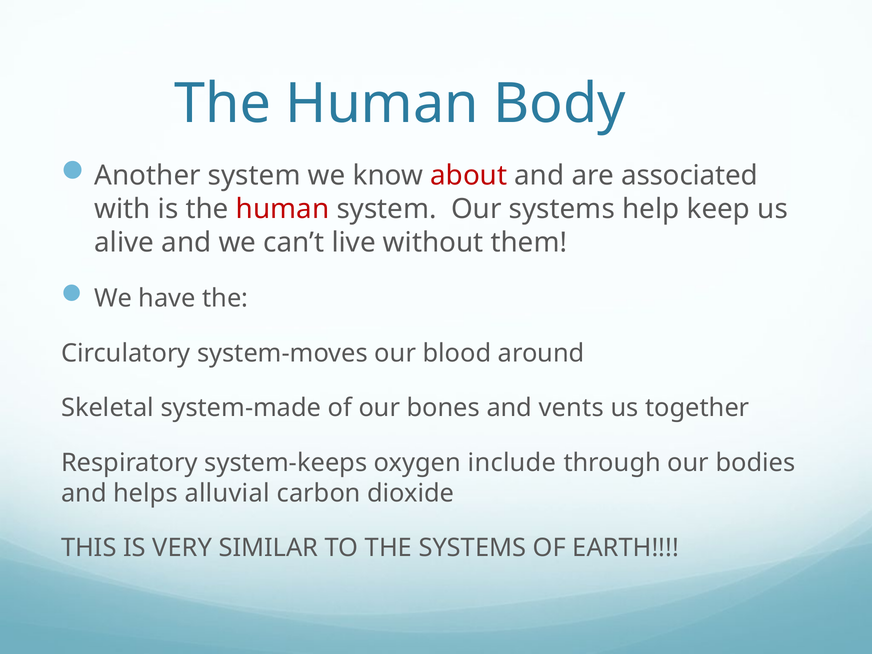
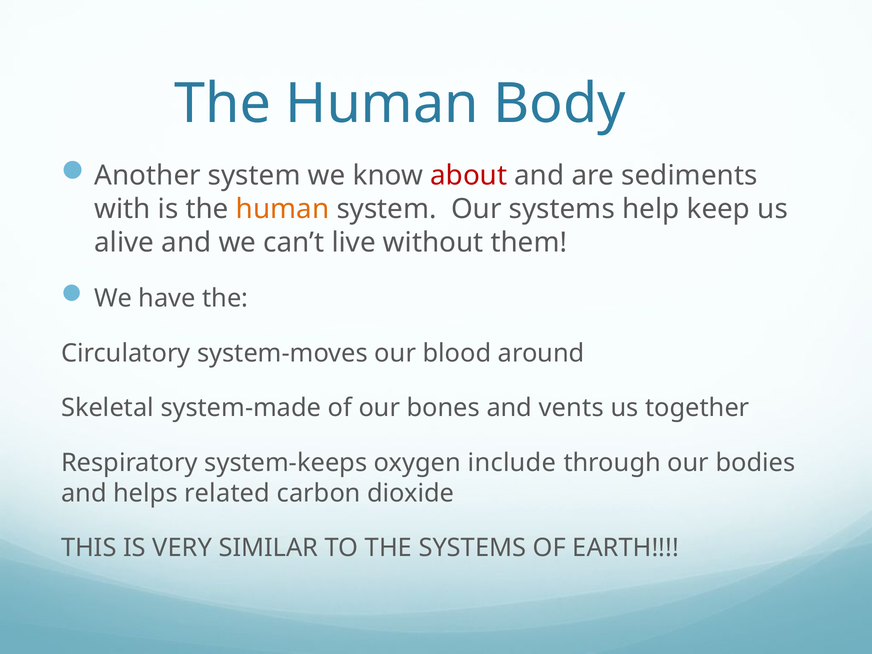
associated: associated -> sediments
human at (283, 209) colour: red -> orange
alluvial: alluvial -> related
